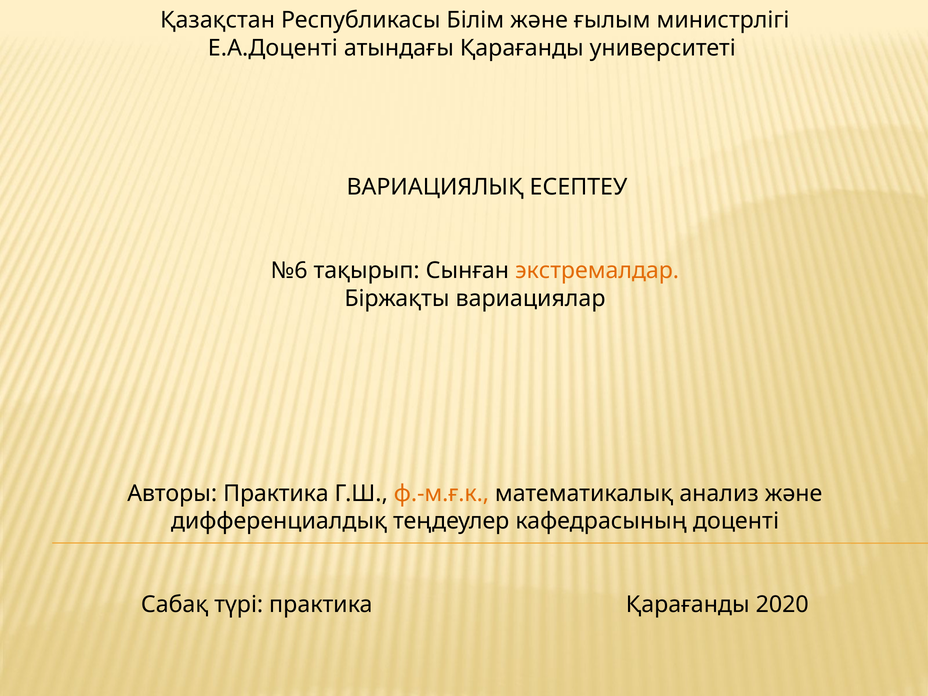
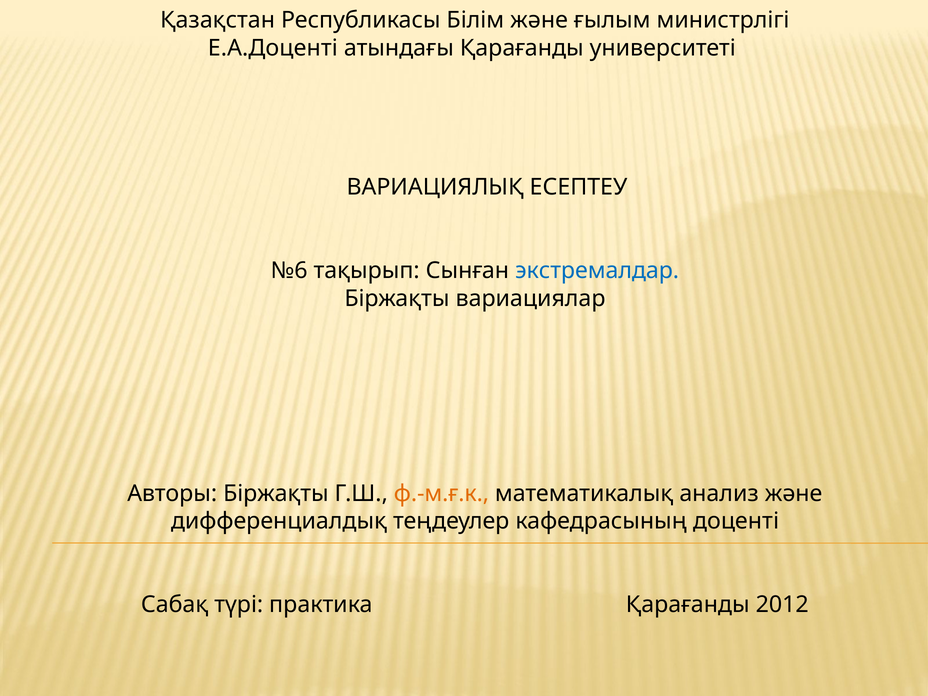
экстремалдар colour: orange -> blue
Авторы Практика: Практика -> Біржақты
2020: 2020 -> 2012
